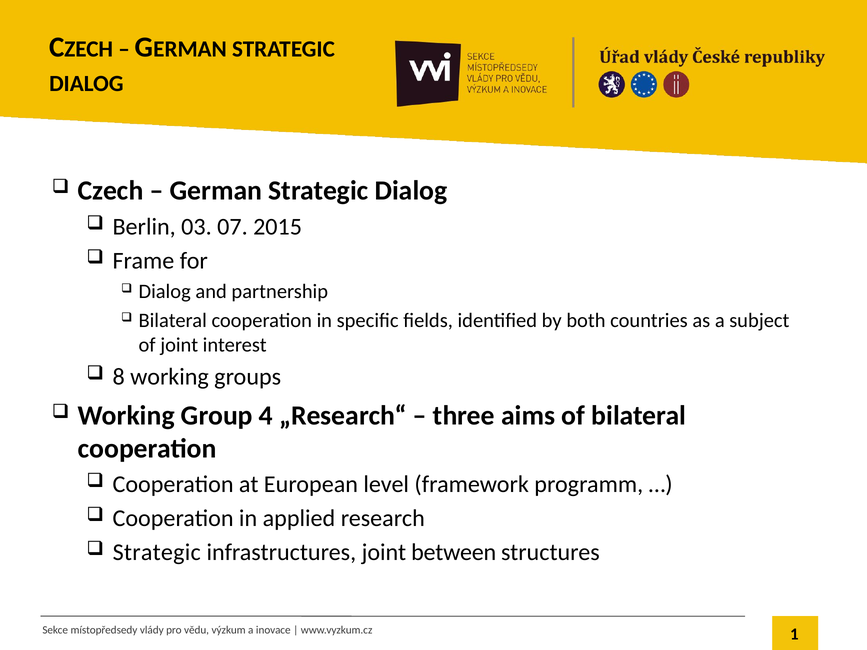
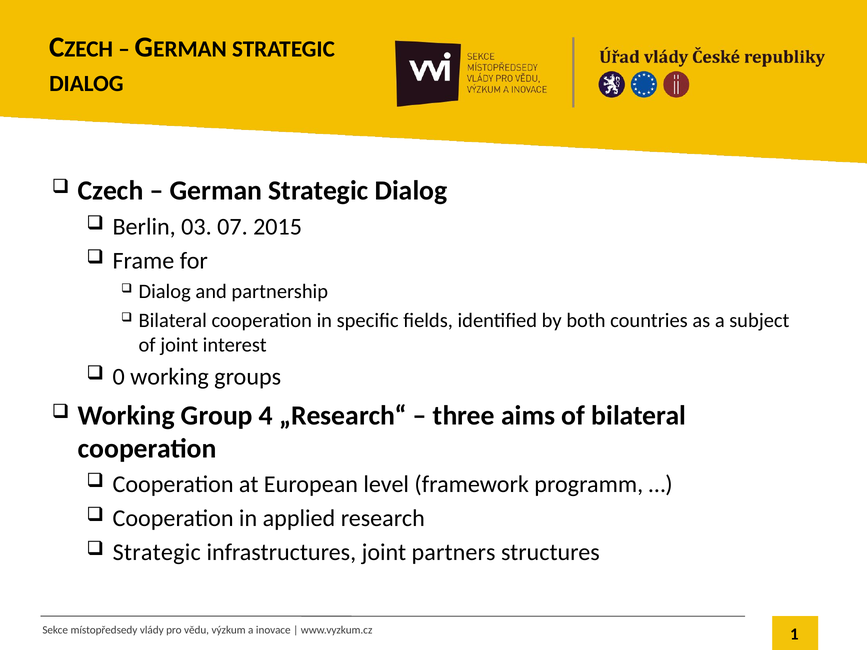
8: 8 -> 0
between: between -> partners
